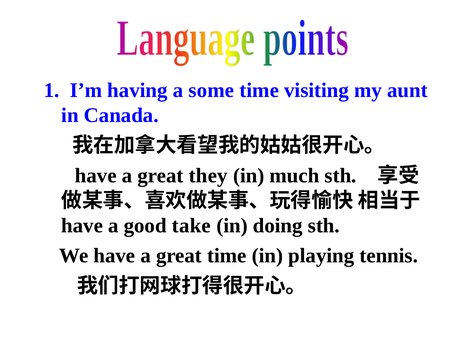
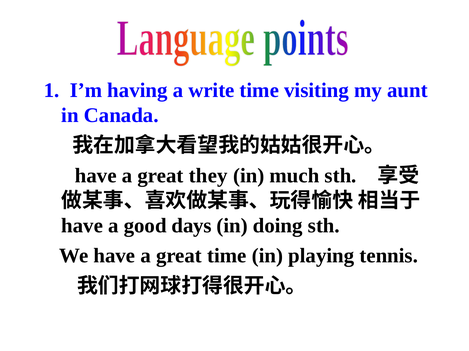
some: some -> write
take: take -> days
